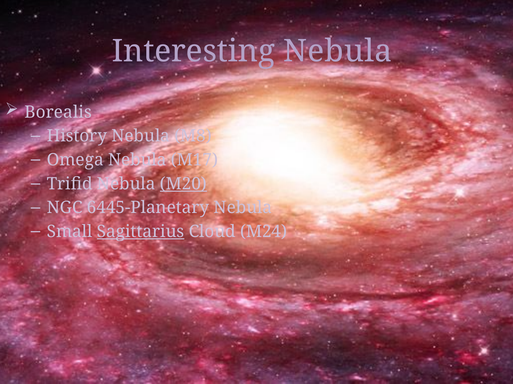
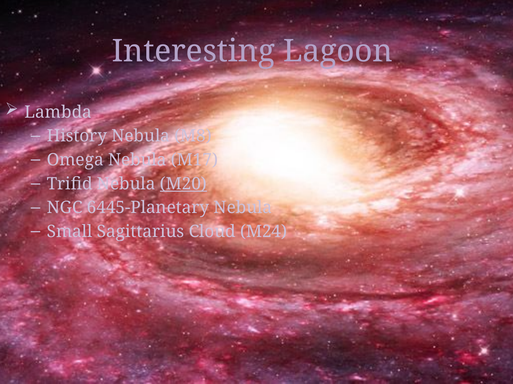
Interesting Nebula: Nebula -> Lagoon
Borealis: Borealis -> Lambda
Sagittarius underline: present -> none
